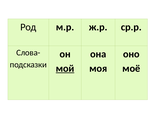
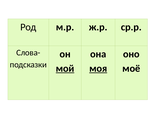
моя underline: none -> present
